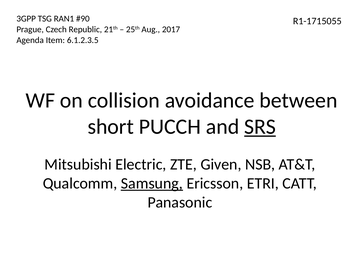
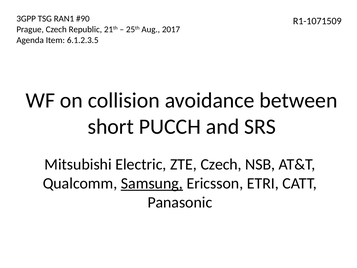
R1-1715055: R1-1715055 -> R1-1071509
SRS underline: present -> none
ZTE Given: Given -> Czech
